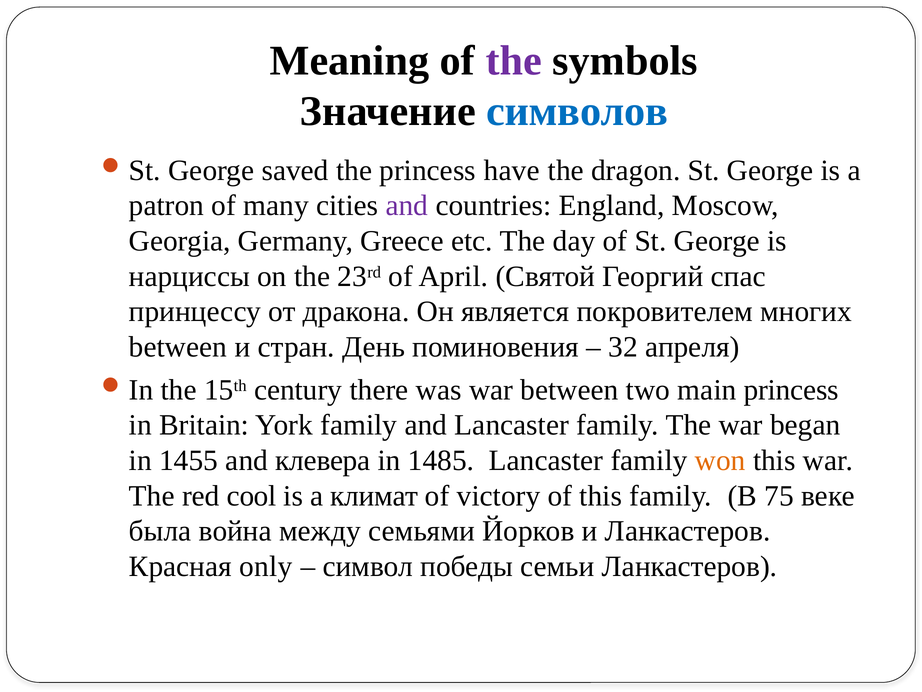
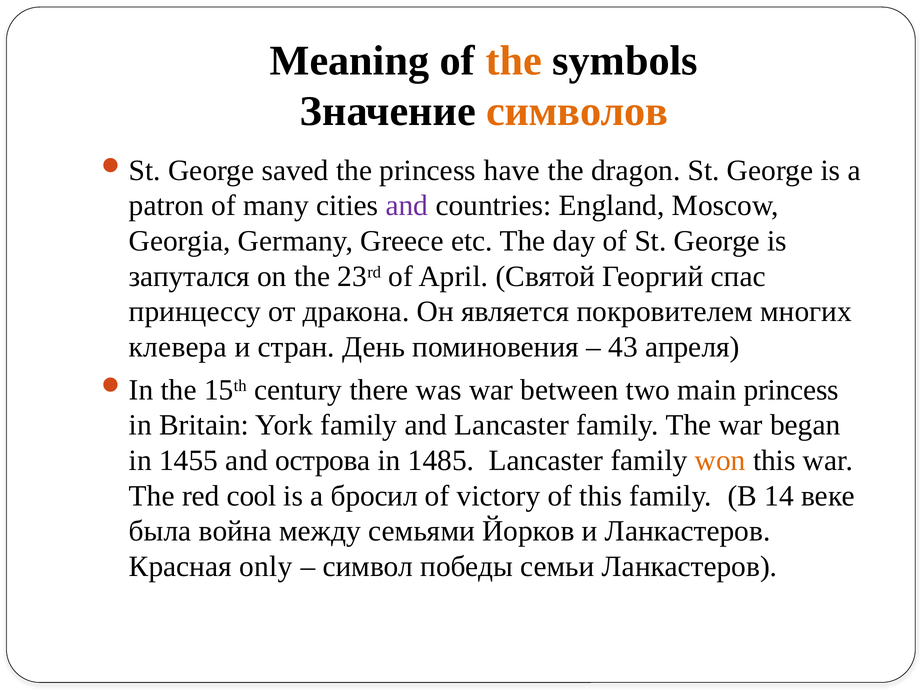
the at (514, 61) colour: purple -> orange
символов colour: blue -> orange
нарциссы: нарциссы -> запутался
between at (178, 347): between -> клевера
32: 32 -> 43
клевера: клевера -> острова
климат: климат -> бросил
75: 75 -> 14
